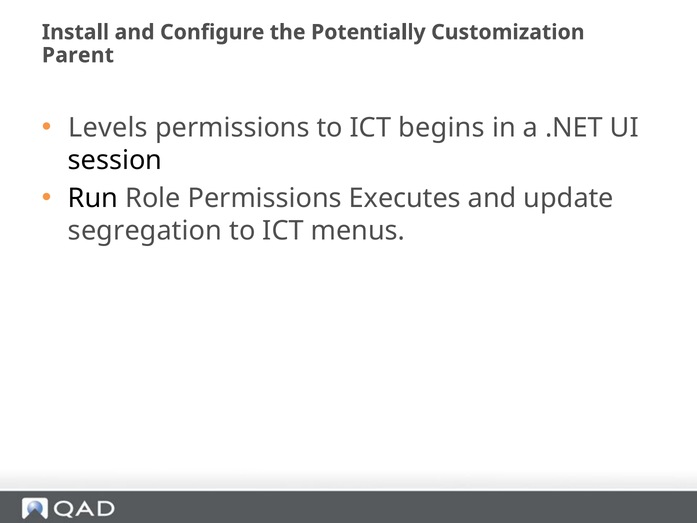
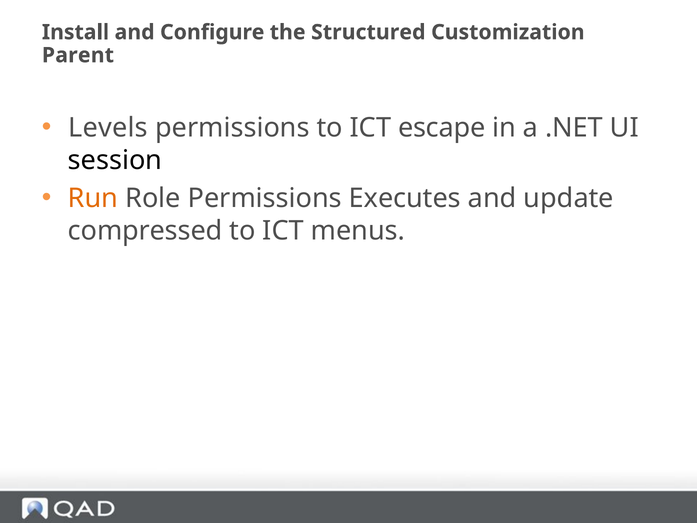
Potentially: Potentially -> Structured
begins: begins -> escape
Run colour: black -> orange
segregation: segregation -> compressed
